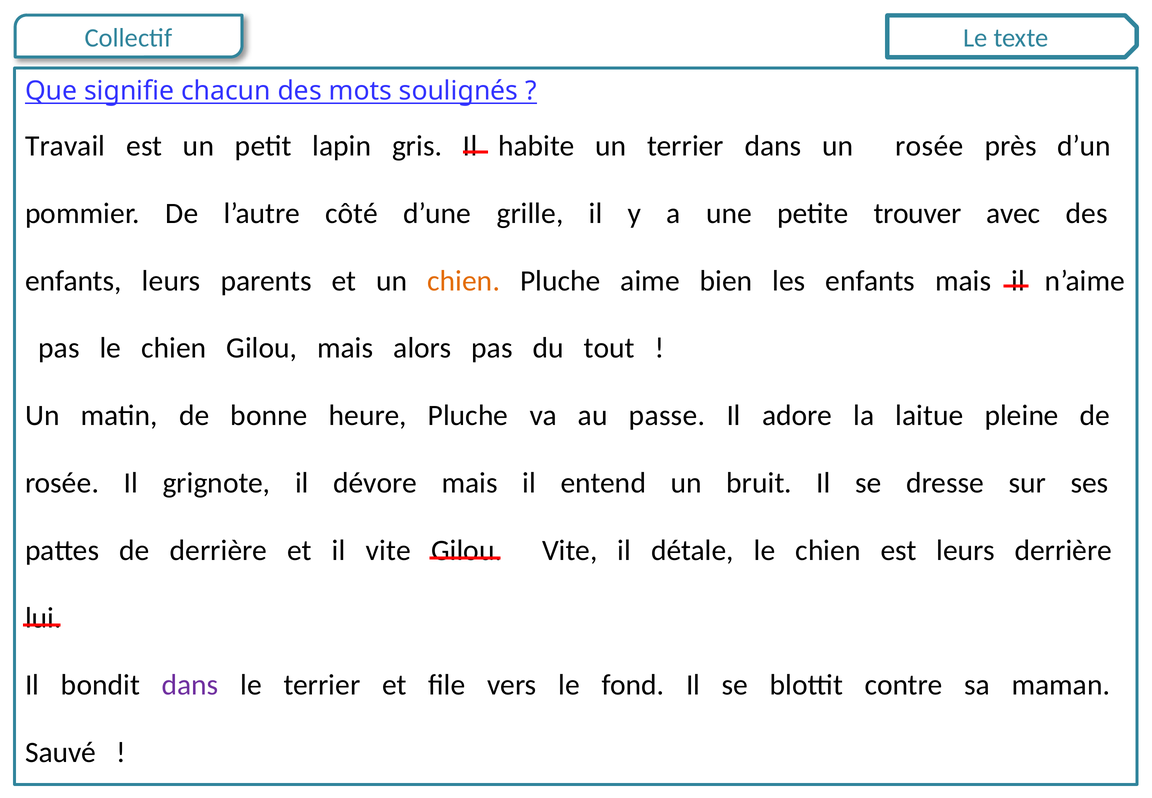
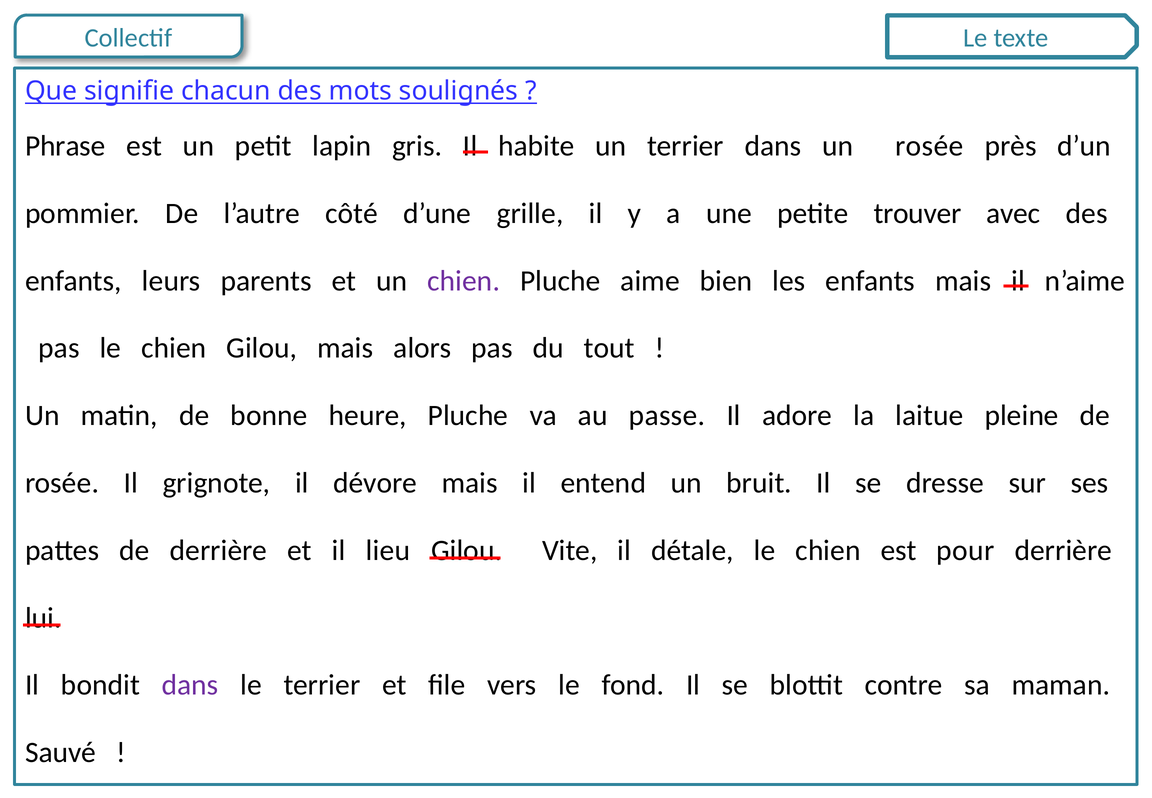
Travail: Travail -> Phrase
chien at (464, 281) colour: orange -> purple
il vite: vite -> lieu
est leurs: leurs -> pour
